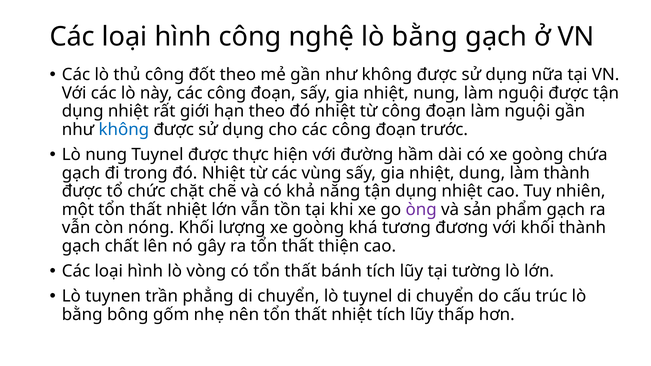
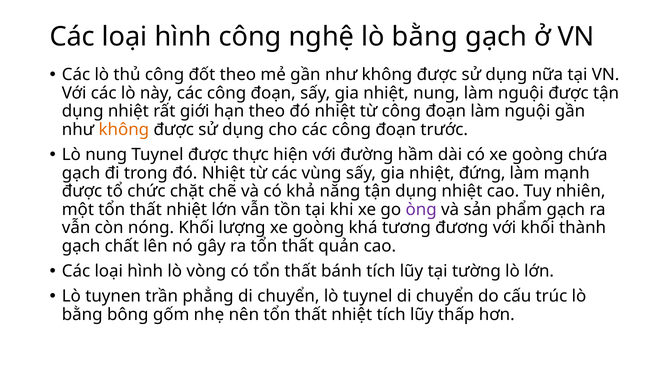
không at (124, 130) colour: blue -> orange
dung: dung -> đứng
làm thành: thành -> mạnh
thiện: thiện -> quản
